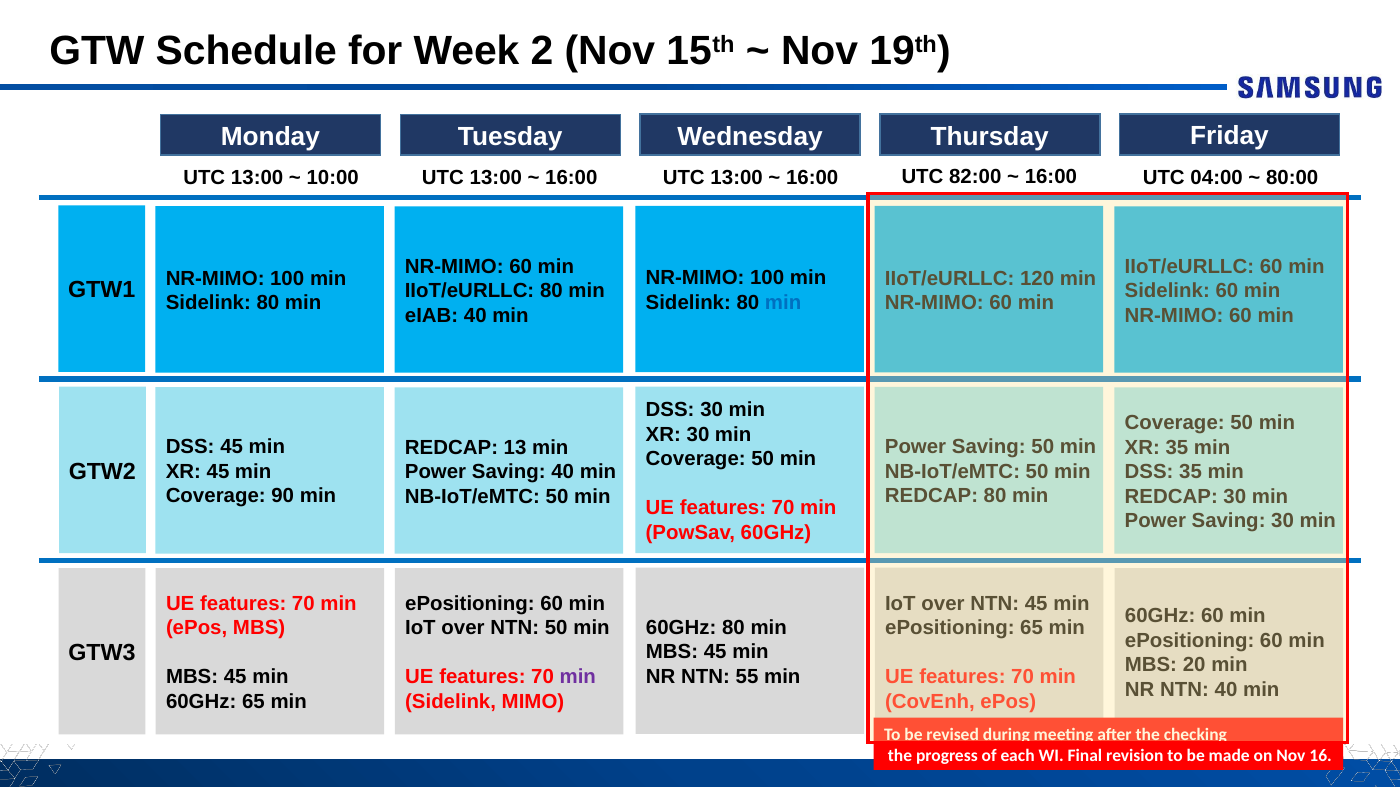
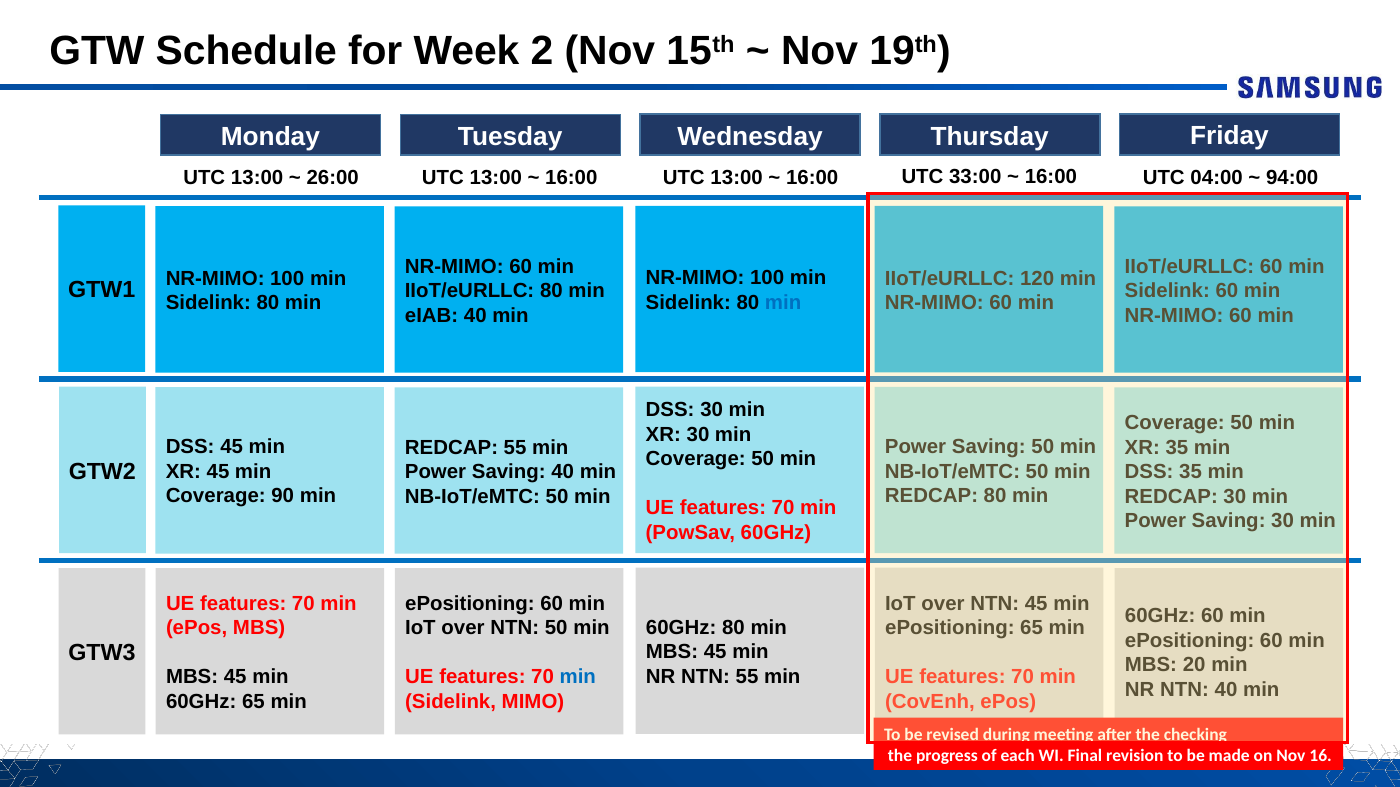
10:00: 10:00 -> 26:00
82:00: 82:00 -> 33:00
80:00: 80:00 -> 94:00
REDCAP 13: 13 -> 55
min at (578, 678) colour: purple -> blue
